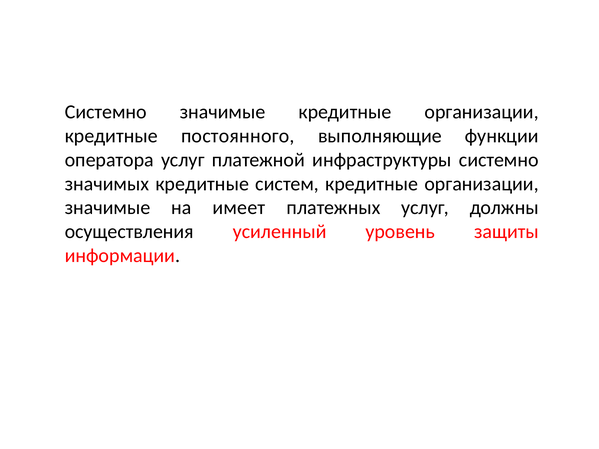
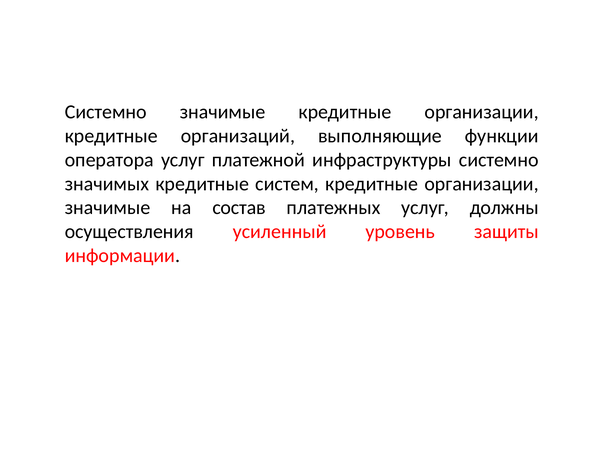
постоянного: постоянного -> организаций
имеет: имеет -> состав
